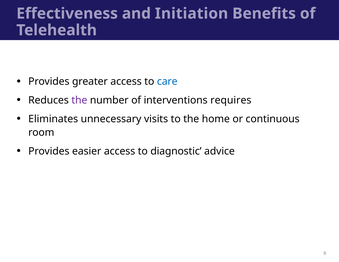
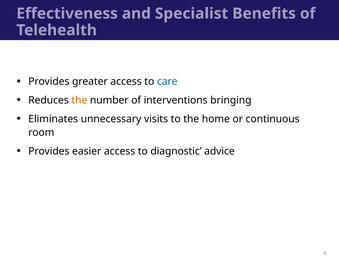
Initiation: Initiation -> Specialist
the at (79, 100) colour: purple -> orange
requires: requires -> bringing
